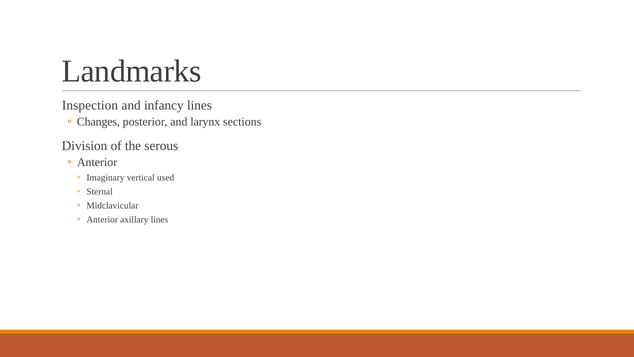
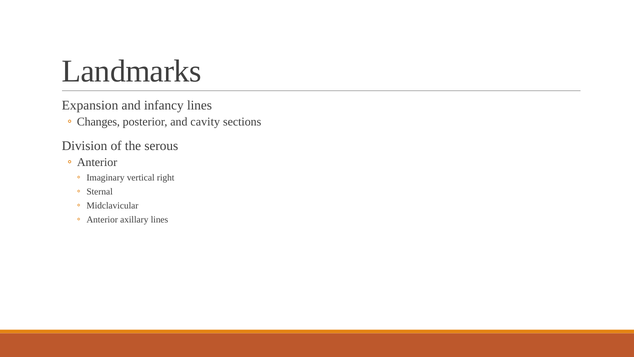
Inspection: Inspection -> Expansion
larynx: larynx -> cavity
used: used -> right
